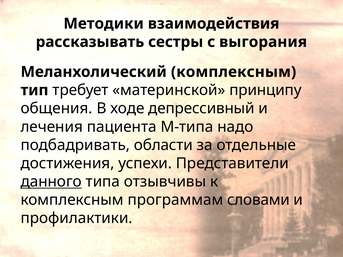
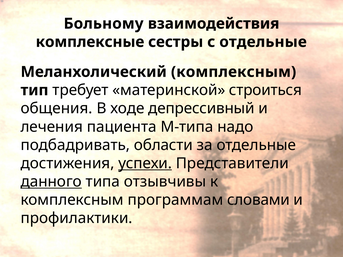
Методики: Методики -> Больному
рассказывать: рассказывать -> комплексные
с выгорания: выгорания -> отдельные
принципу: принципу -> строиться
успехи underline: none -> present
